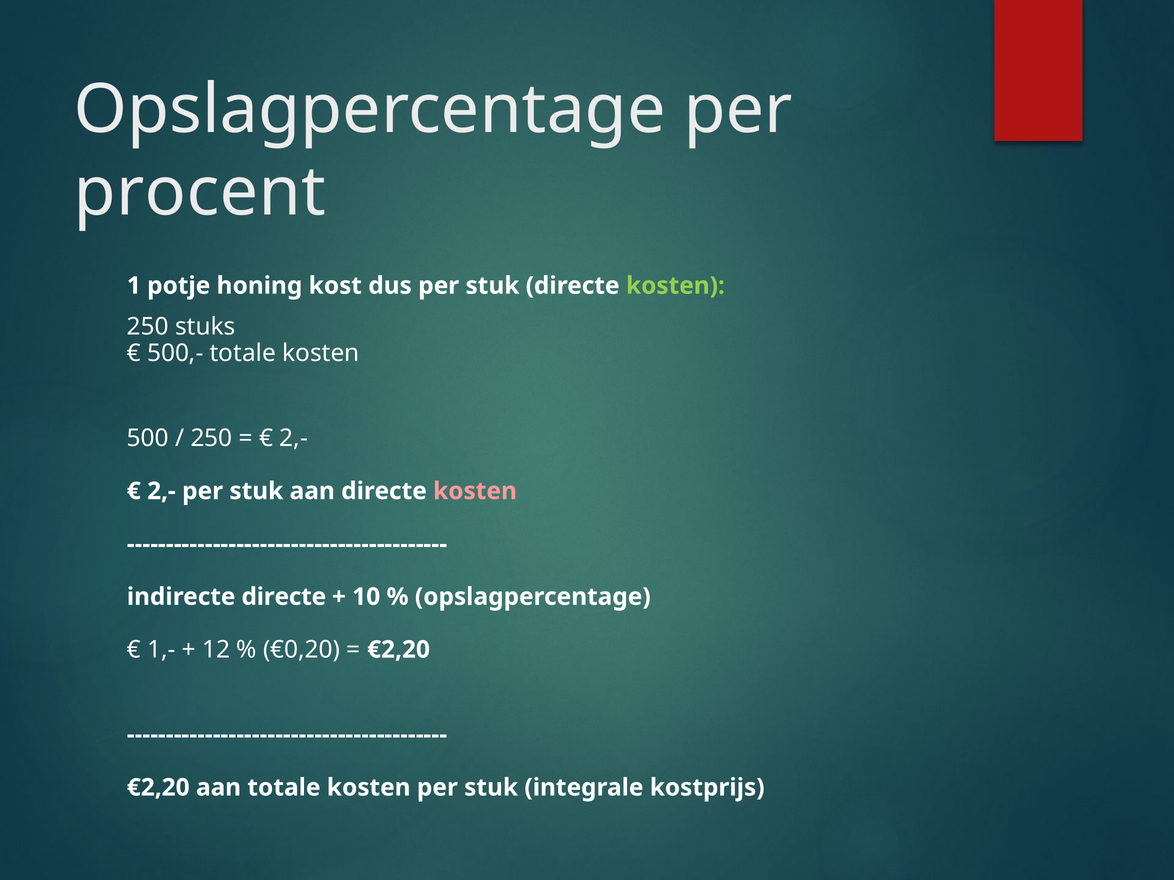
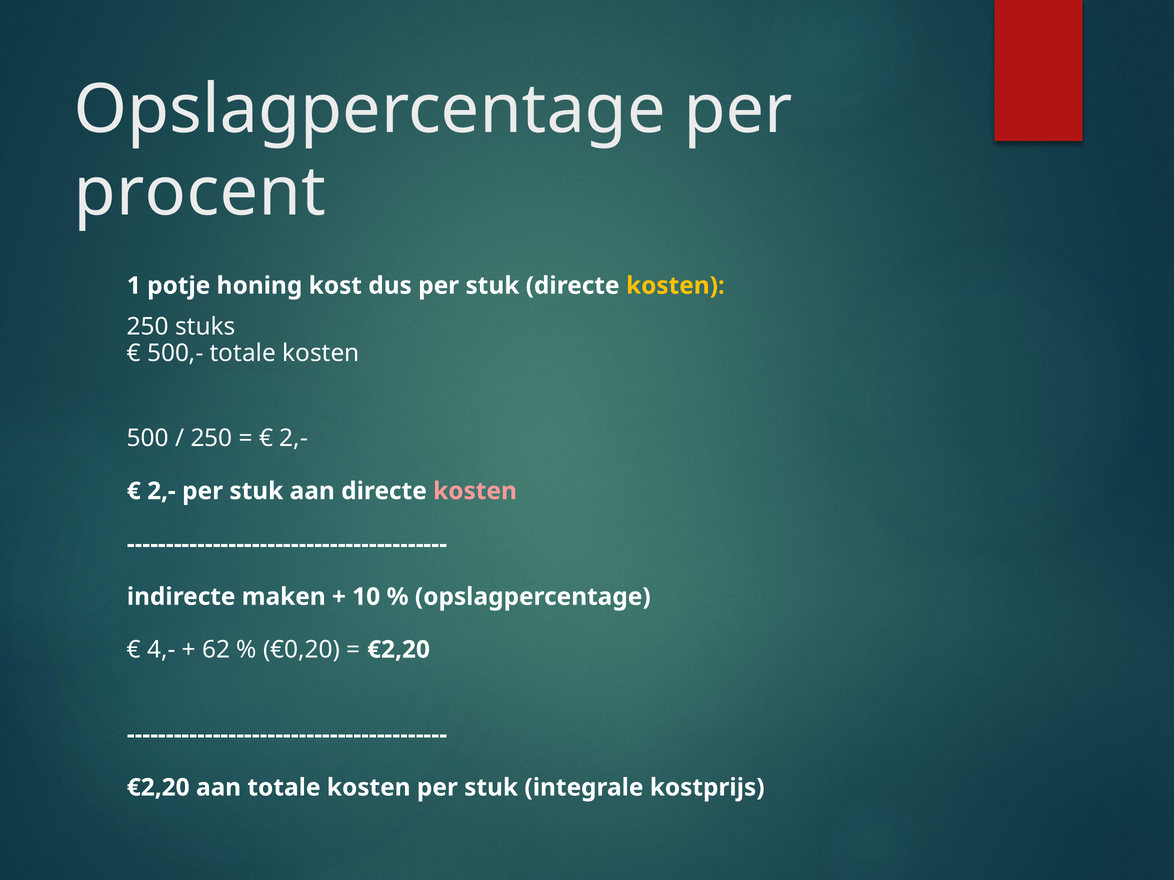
kosten at (675, 286) colour: light green -> yellow
indirecte directe: directe -> maken
1,-: 1,- -> 4,-
12: 12 -> 62
